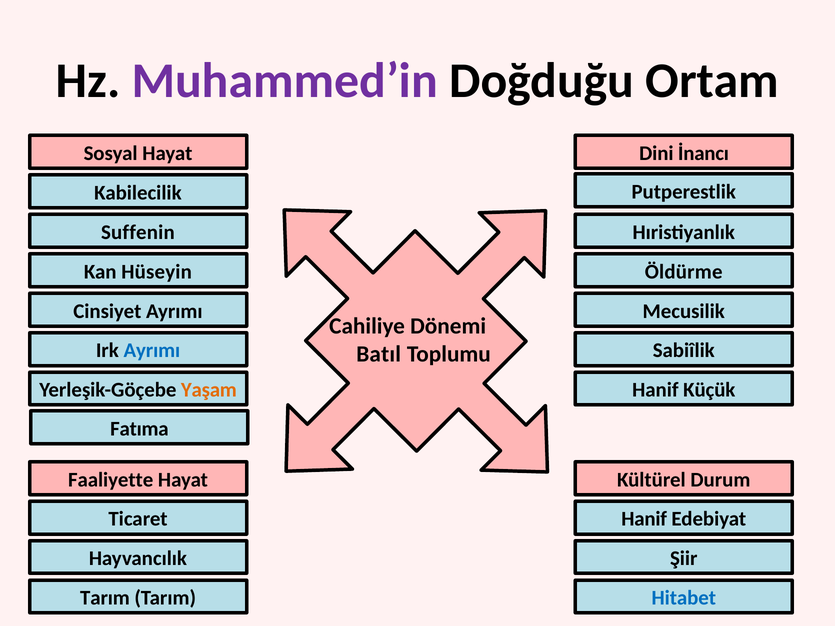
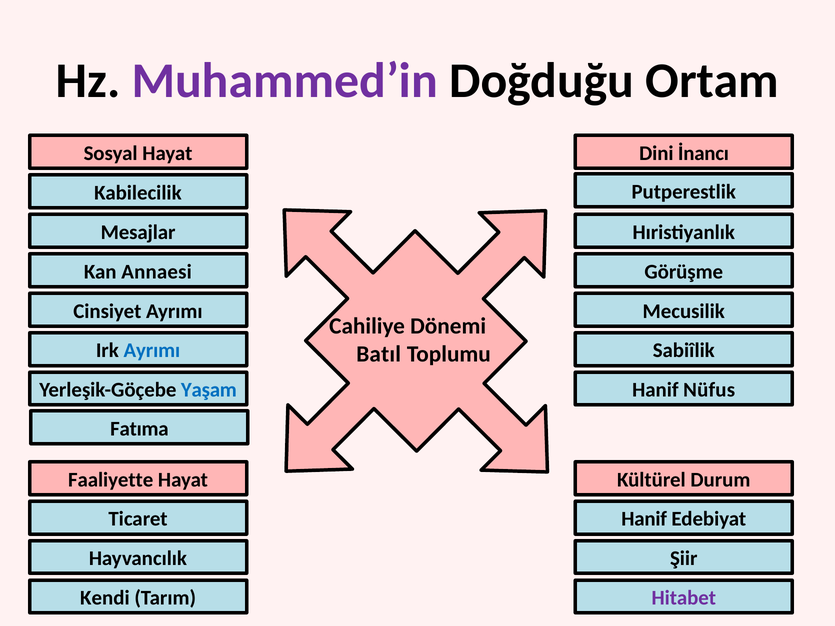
Suffenin: Suffenin -> Mesajlar
Hüseyin: Hüseyin -> Annaesi
Öldürme: Öldürme -> Görüşme
Yaşam colour: orange -> blue
Küçük: Küçük -> Nüfus
Tarım at (105, 598): Tarım -> Kendi
Hitabet colour: blue -> purple
